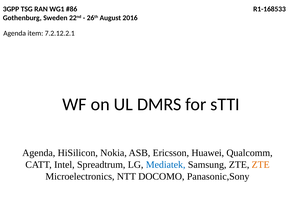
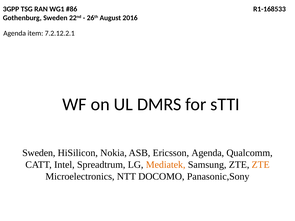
Agenda at (39, 153): Agenda -> Sweden
Ericsson Huawei: Huawei -> Agenda
Mediatek colour: blue -> orange
